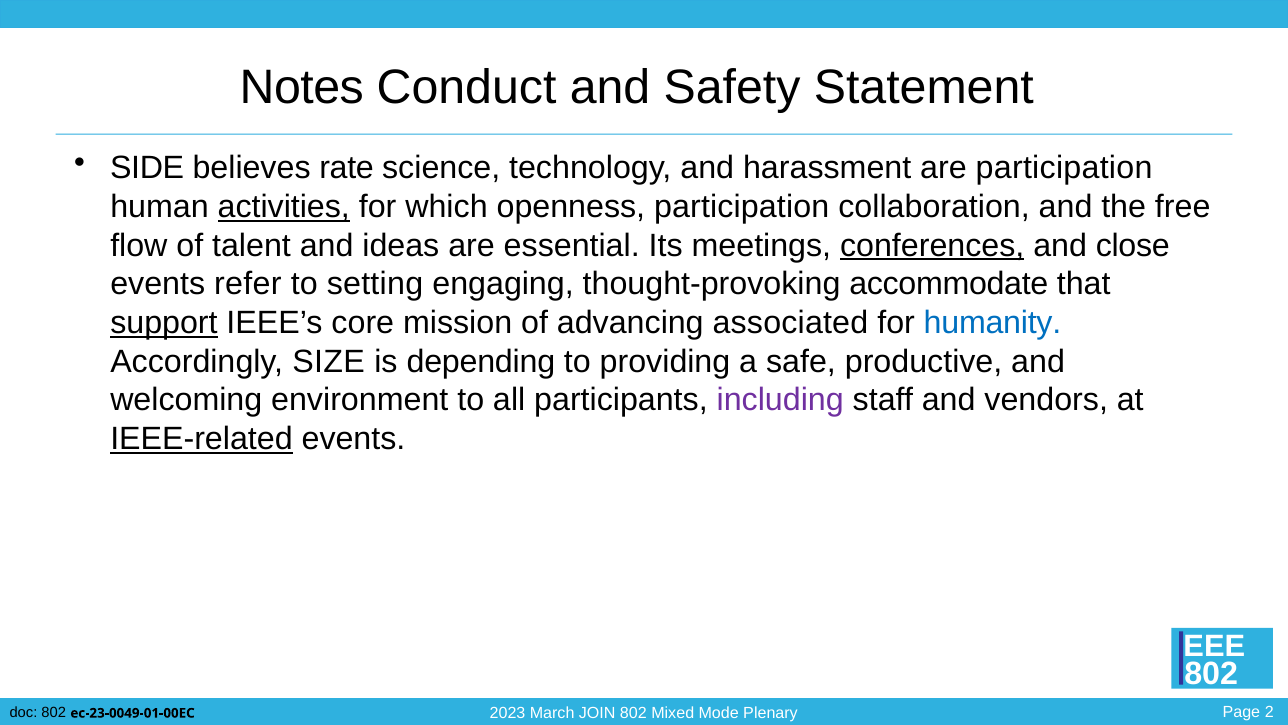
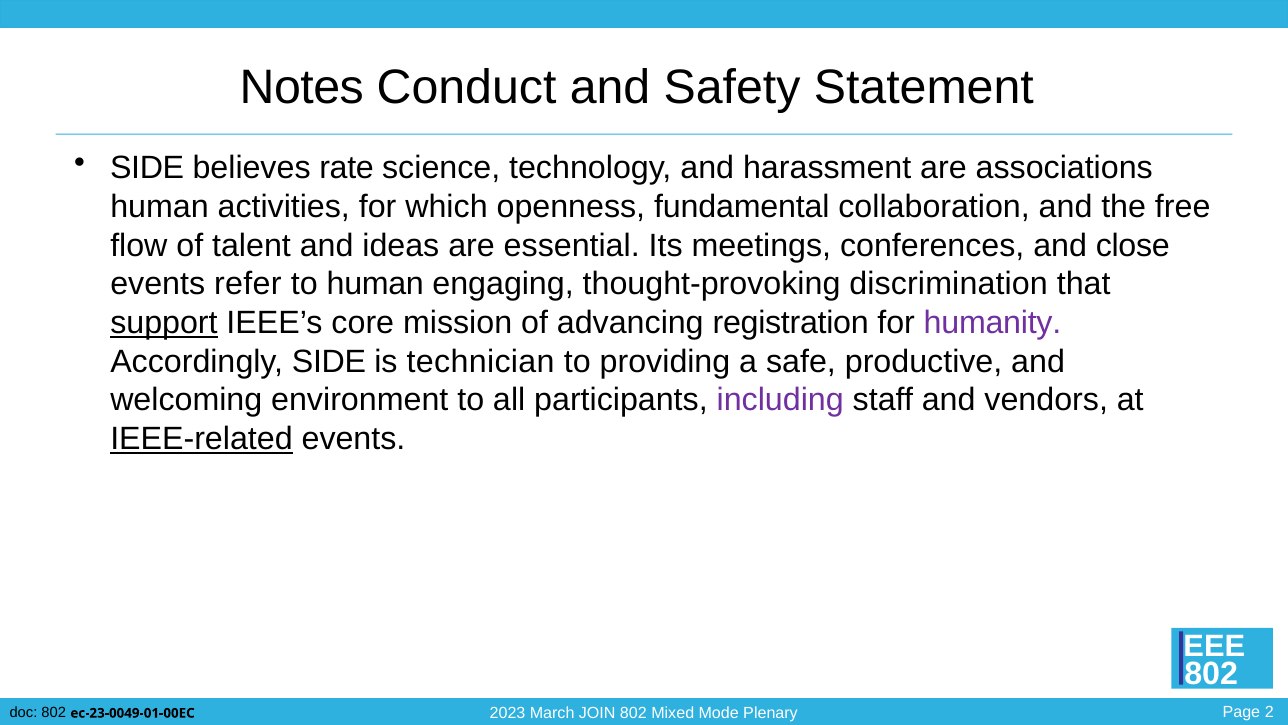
are participation: participation -> associations
activities underline: present -> none
openness participation: participation -> fundamental
conferences underline: present -> none
to setting: setting -> human
accommodate: accommodate -> discrimination
associated: associated -> registration
humanity colour: blue -> purple
Accordingly SIZE: SIZE -> SIDE
depending: depending -> technician
